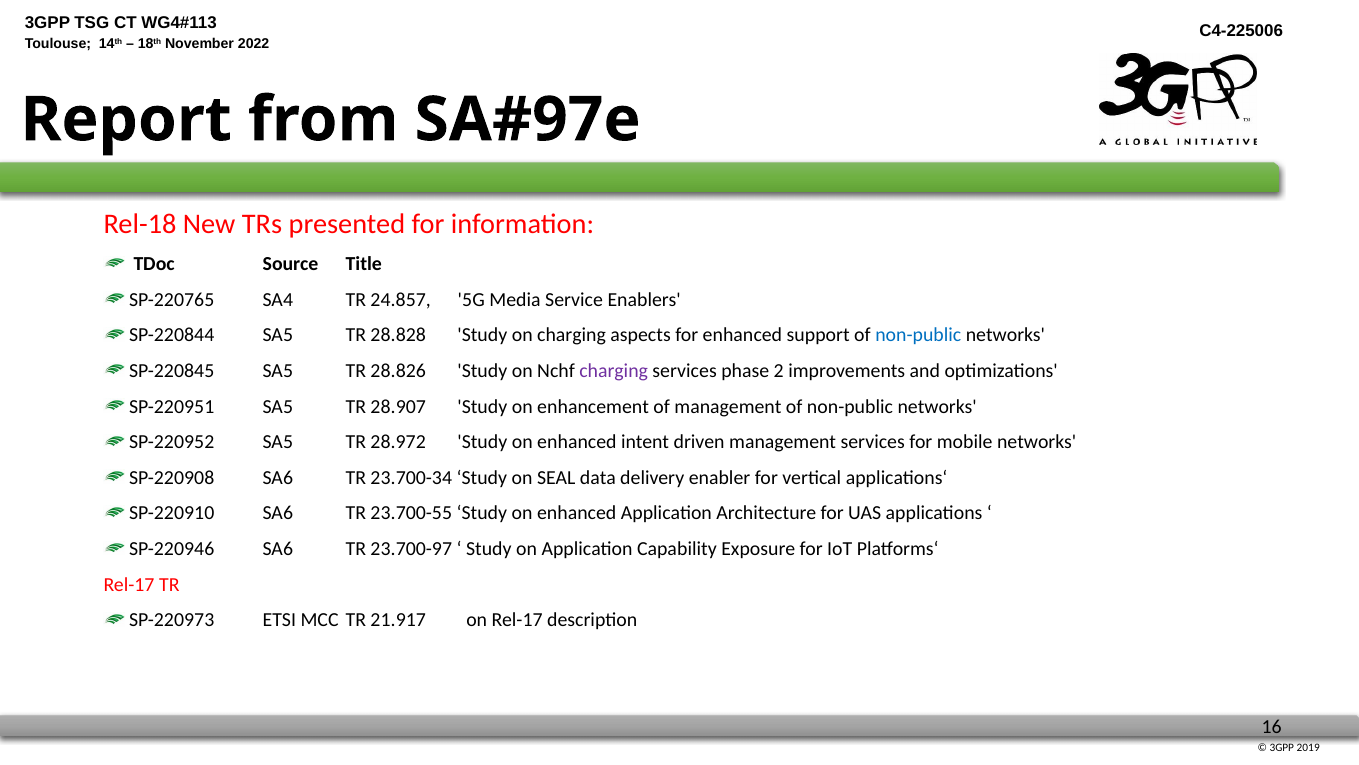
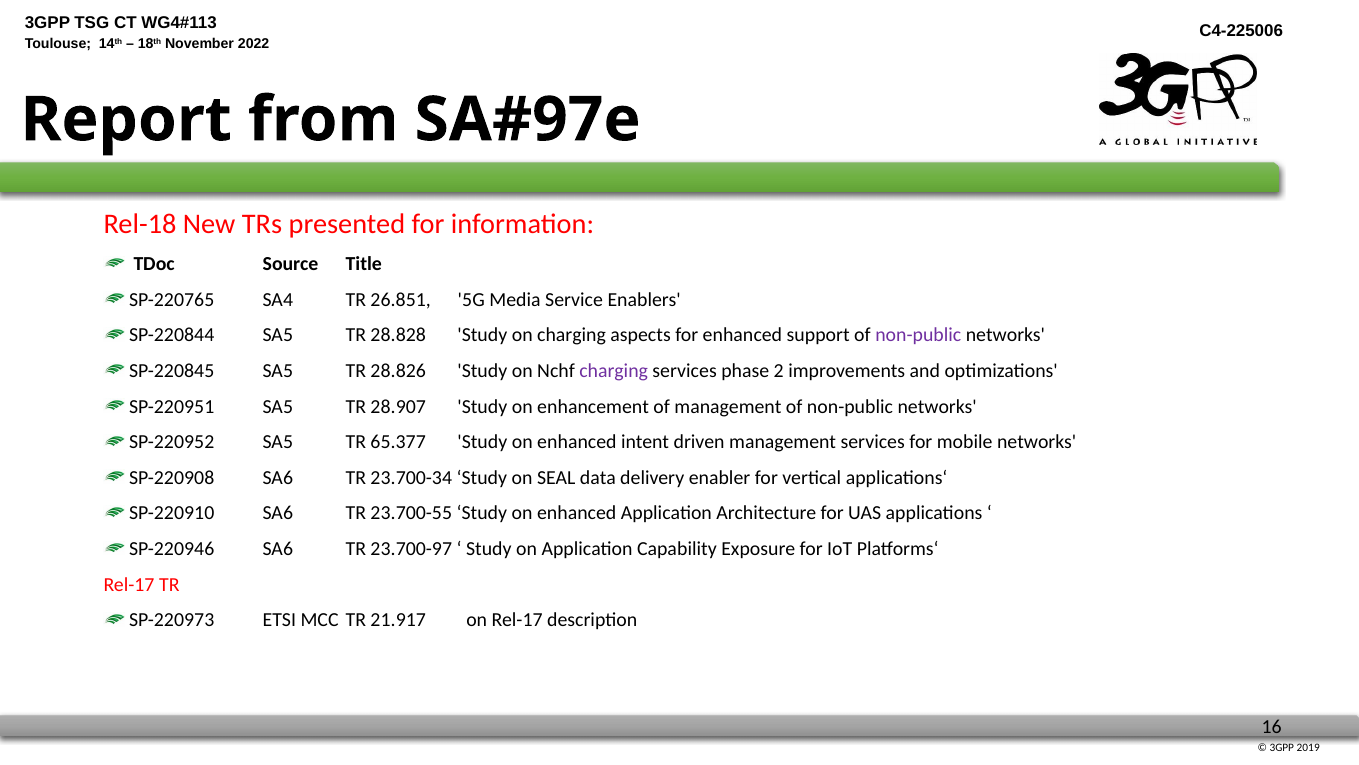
24.857: 24.857 -> 26.851
non-public at (918, 335) colour: blue -> purple
28.972: 28.972 -> 65.377
